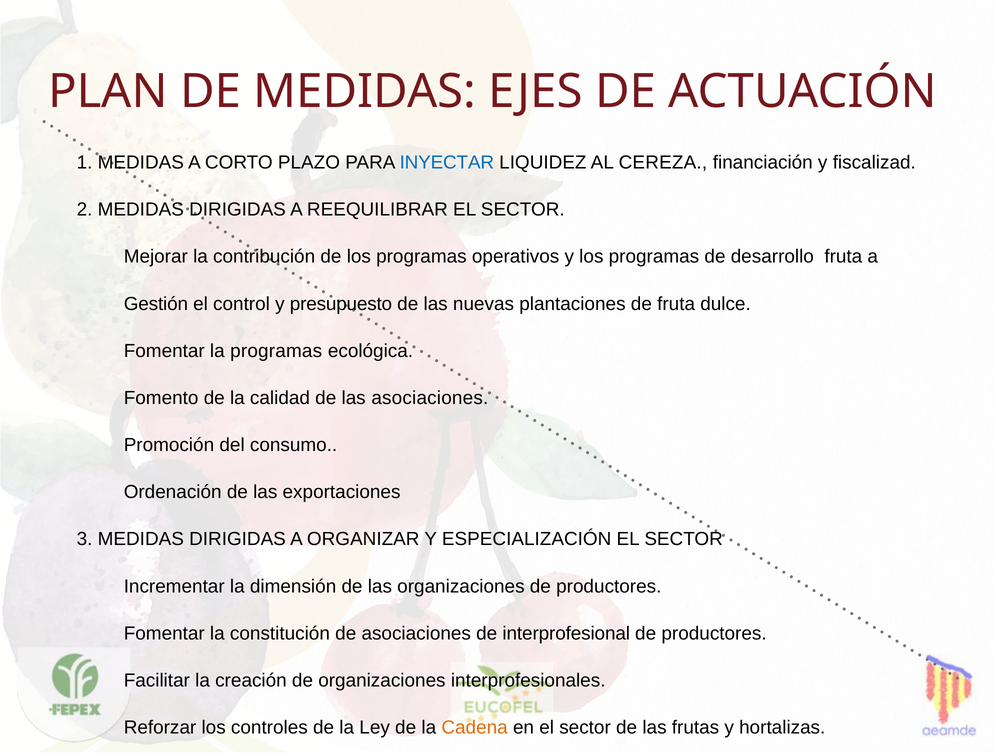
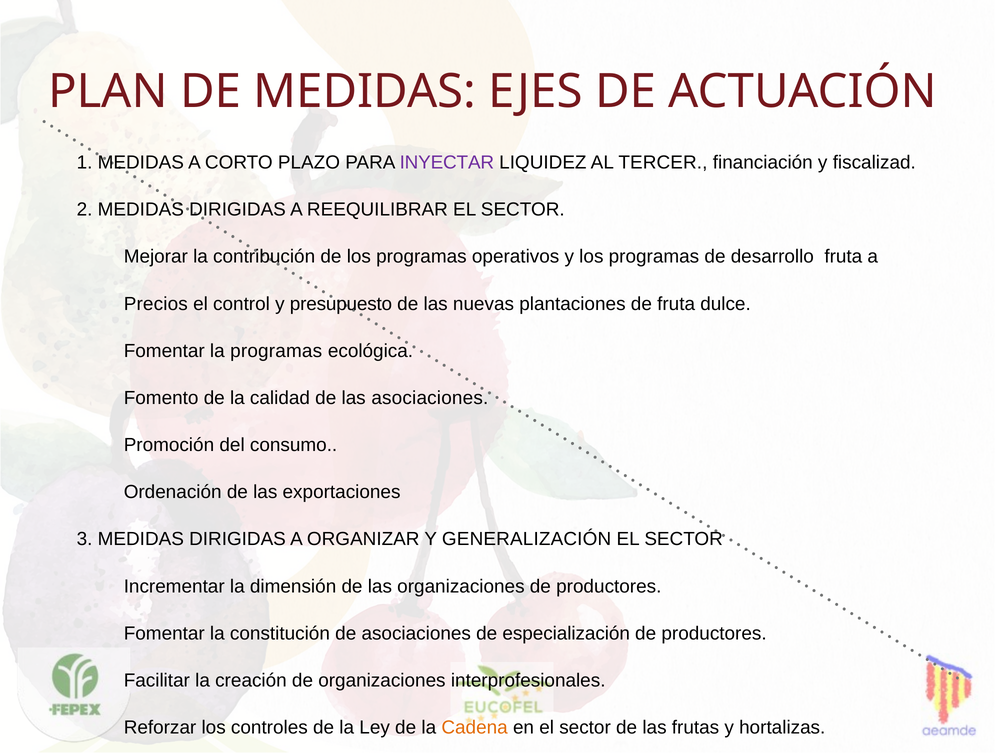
INYECTAR colour: blue -> purple
CEREZA: CEREZA -> TERCER
Gestión: Gestión -> Precios
ESPECIALIZACIÓN: ESPECIALIZACIÓN -> GENERALIZACIÓN
interprofesional: interprofesional -> especialización
